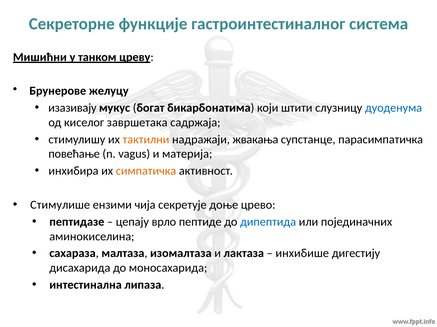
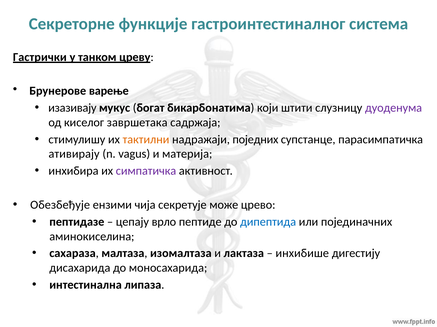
Мишићни: Мишићни -> Гастрички
желуцу: желуцу -> варење
дуоденума colour: blue -> purple
жвакања: жвакања -> поједних
повећање: повећање -> ативирају
симпатичка colour: orange -> purple
Стимулише: Стимулише -> Обезбеђује
доње: доње -> може
